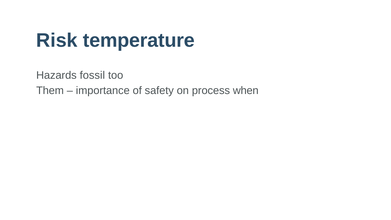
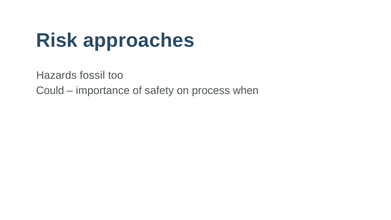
temperature: temperature -> approaches
Them: Them -> Could
